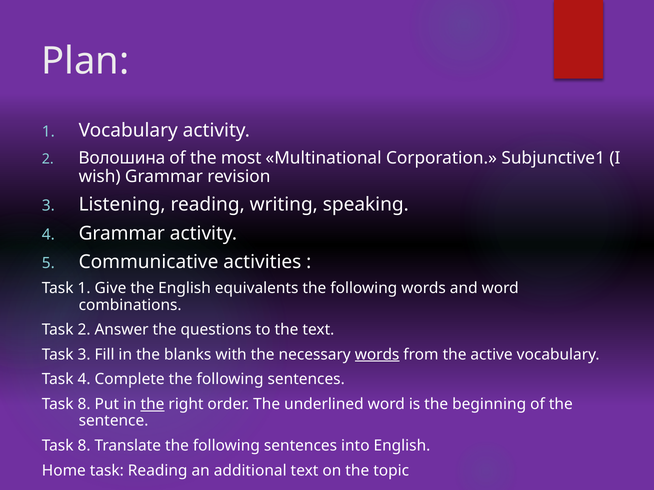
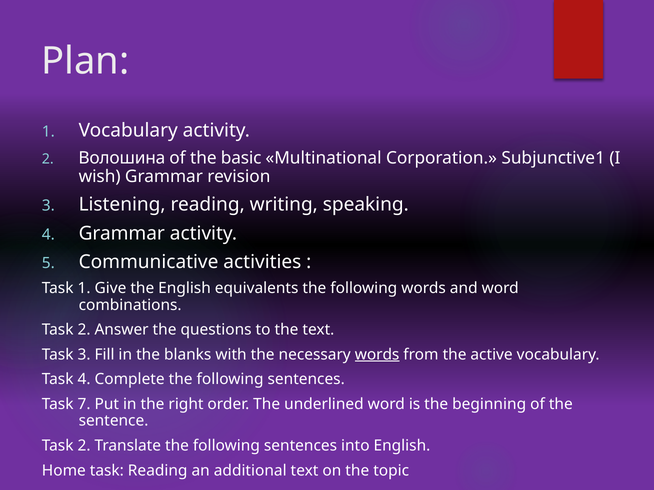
most: most -> basic
8 at (84, 405): 8 -> 7
the at (153, 405) underline: present -> none
8 at (84, 446): 8 -> 2
